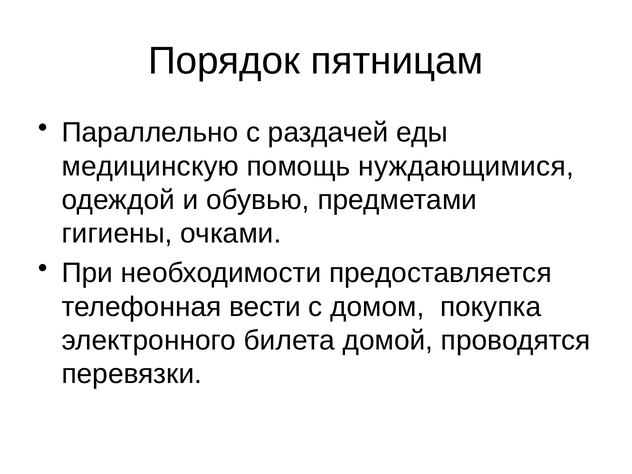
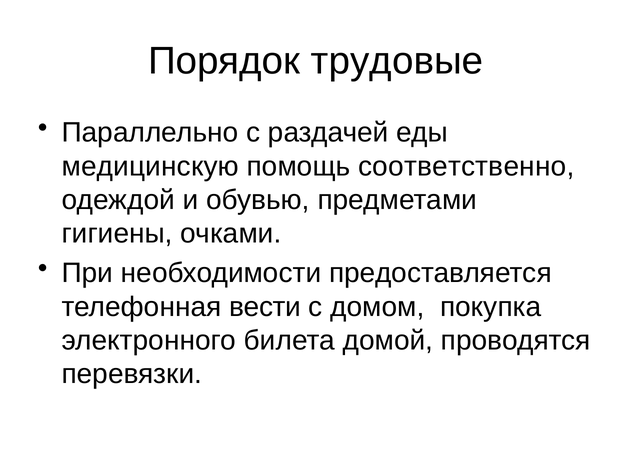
пятницам: пятницам -> трудовые
нуждающимися: нуждающимися -> соответственно
